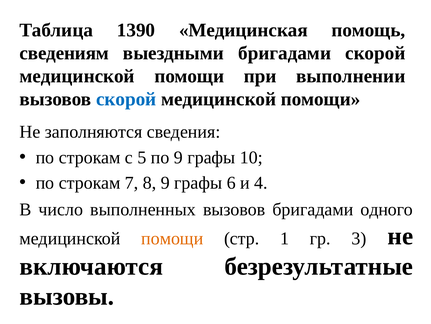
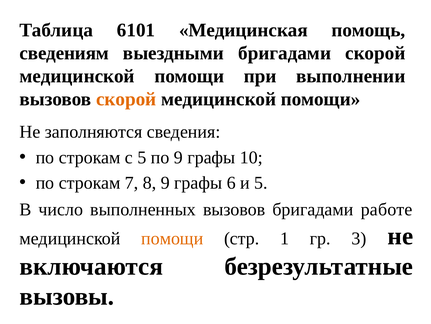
1390: 1390 -> 6101
скорой at (126, 99) colour: blue -> orange
и 4: 4 -> 5
одного: одного -> работе
